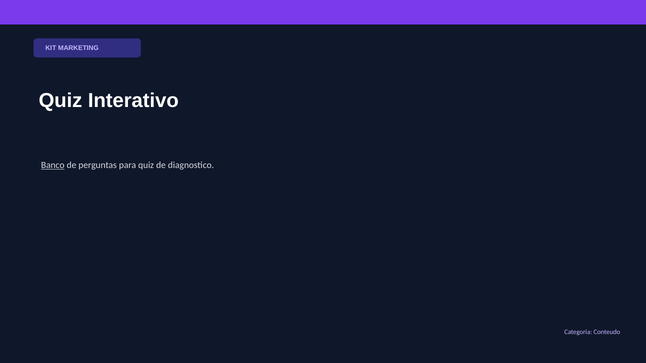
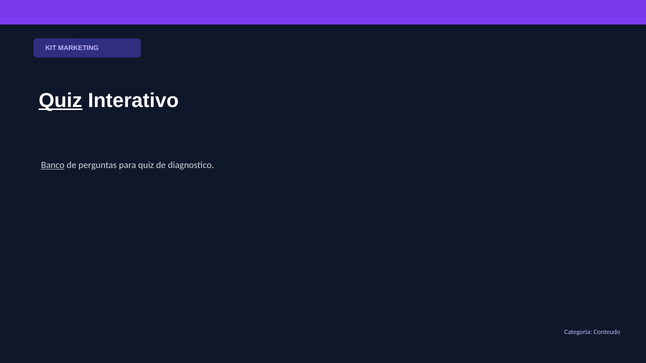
Quiz at (60, 101) underline: none -> present
